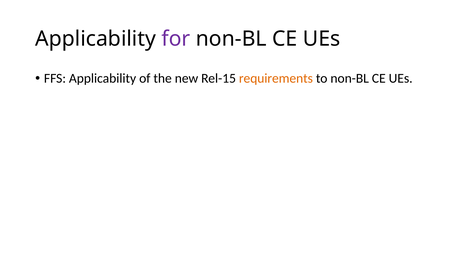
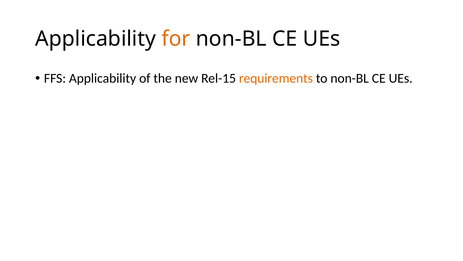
for colour: purple -> orange
